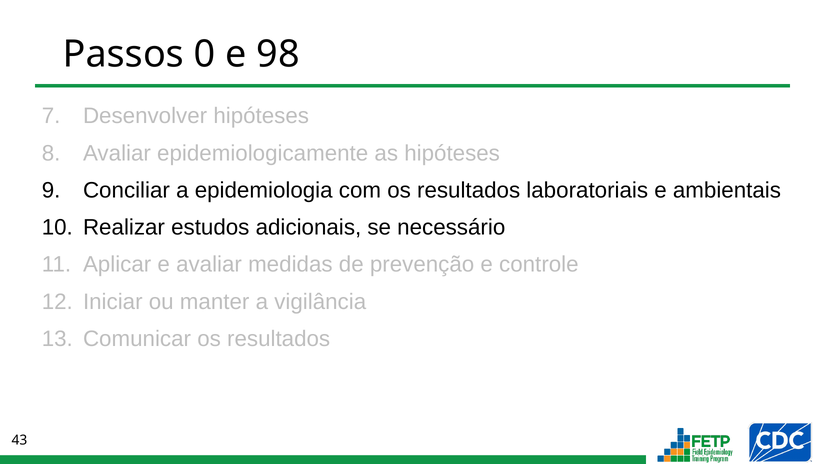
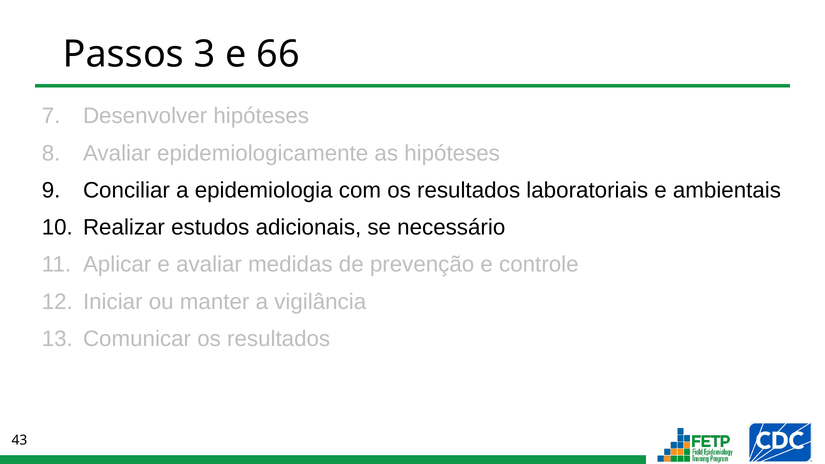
0: 0 -> 3
98: 98 -> 66
